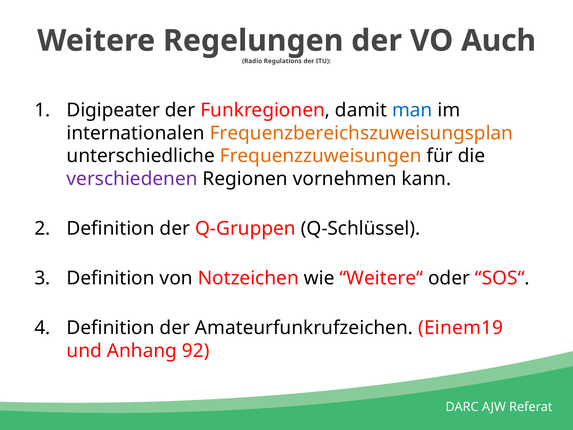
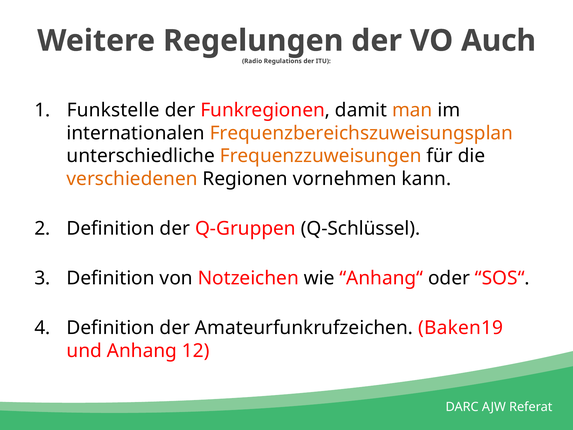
Digipeater: Digipeater -> Funkstelle
man colour: blue -> orange
verschiedenen colour: purple -> orange
Weitere“: Weitere“ -> Anhang“
Einem19: Einem19 -> Baken19
92: 92 -> 12
